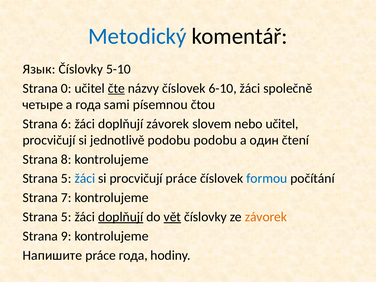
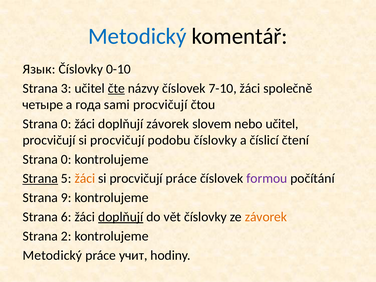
5-10: 5-10 -> 0-10
0: 0 -> 3
6-10: 6-10 -> 7-10
sami písemnou: písemnou -> procvičují
6 at (66, 124): 6 -> 0
procvičují si jednotlivě: jednotlivě -> procvičují
podobu podobu: podobu -> číslovky
один: один -> číslicí
8 at (66, 159): 8 -> 0
Strana at (40, 178) underline: none -> present
žáci at (85, 178) colour: blue -> orange
formou colour: blue -> purple
7: 7 -> 9
5 at (66, 217): 5 -> 6
vět underline: present -> none
9: 9 -> 2
Напишите at (52, 255): Напишите -> Metodický
práce года: года -> учит
